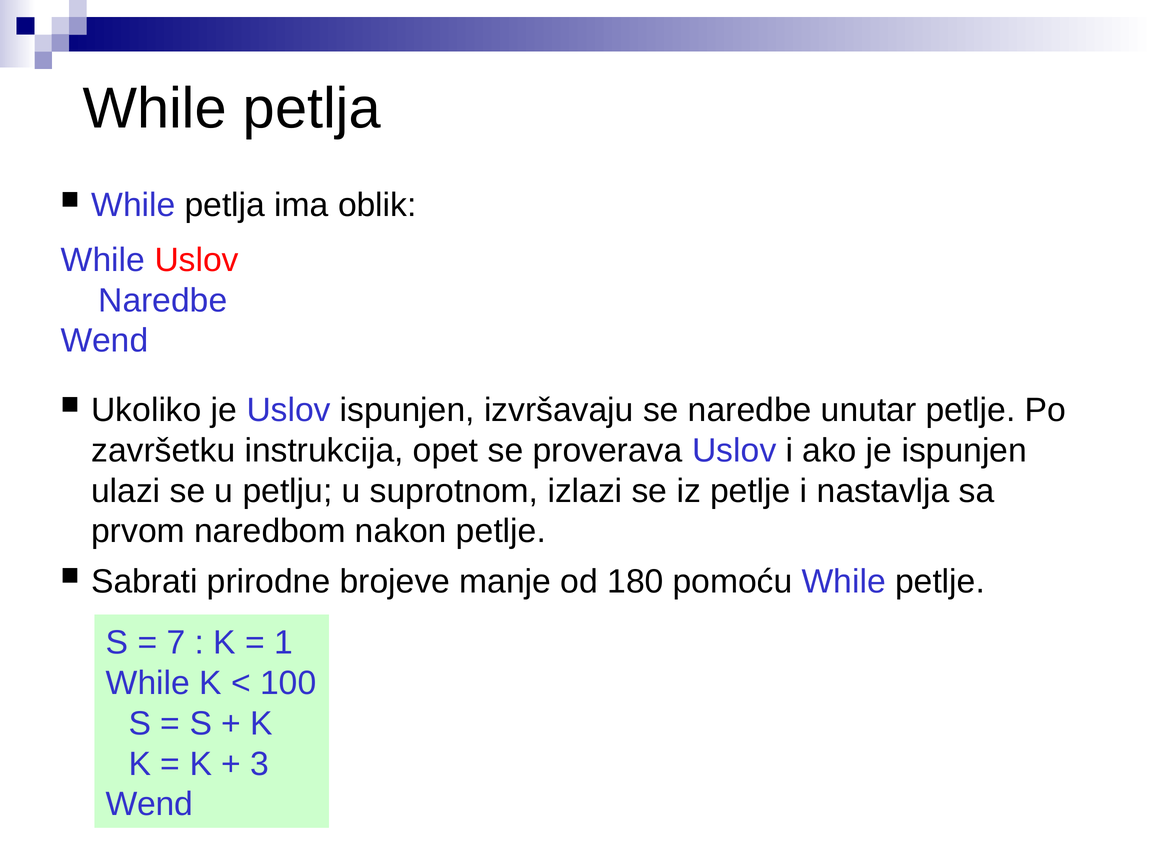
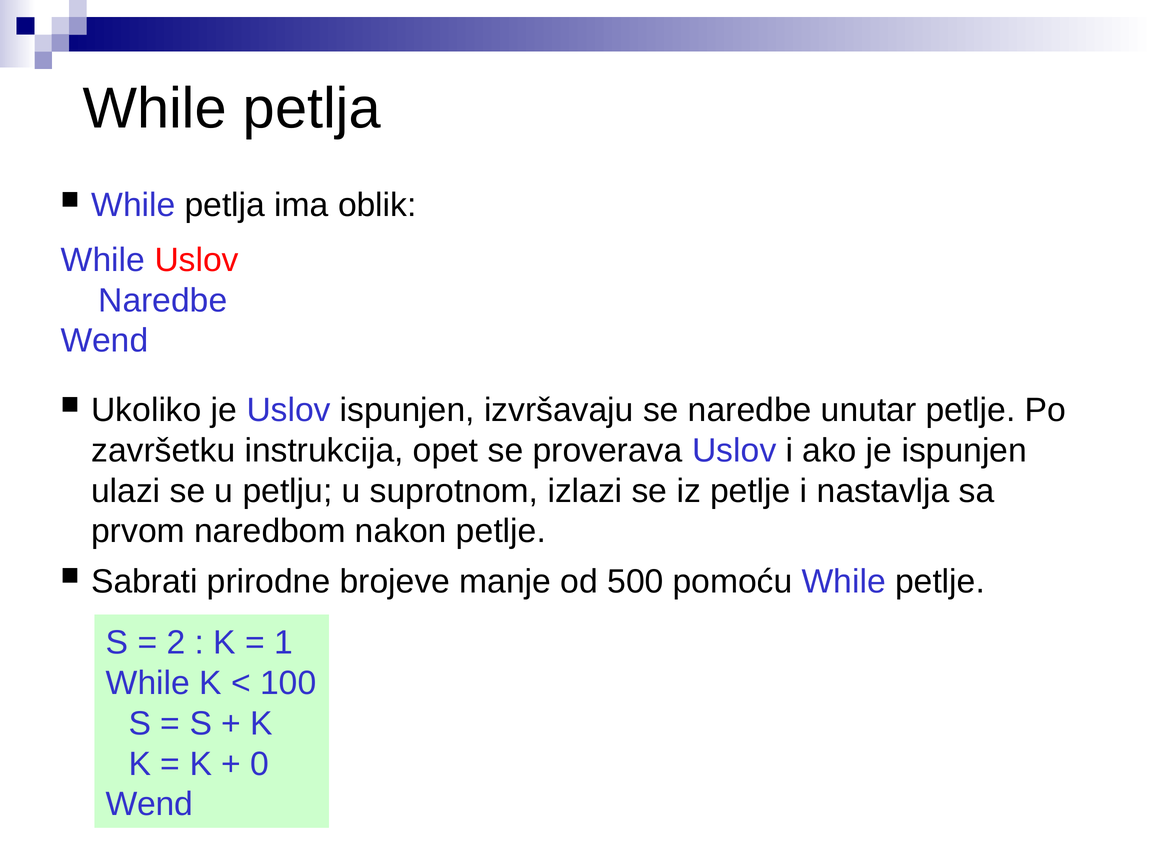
180: 180 -> 500
7: 7 -> 2
3: 3 -> 0
